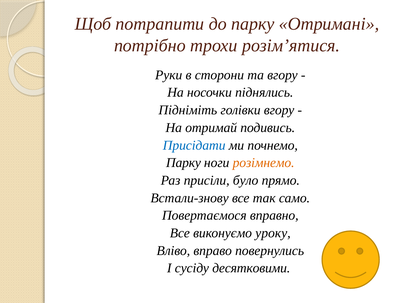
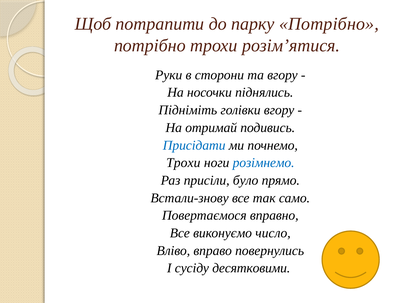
парку Отримані: Отримані -> Потрібно
Парку at (183, 162): Парку -> Трохи
розімнемо colour: orange -> blue
уроку: уроку -> число
